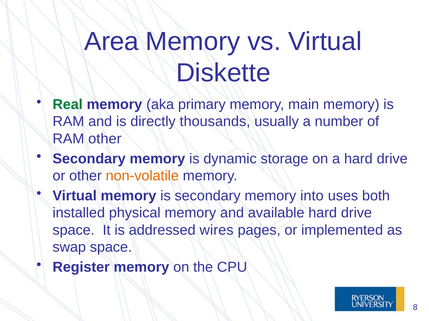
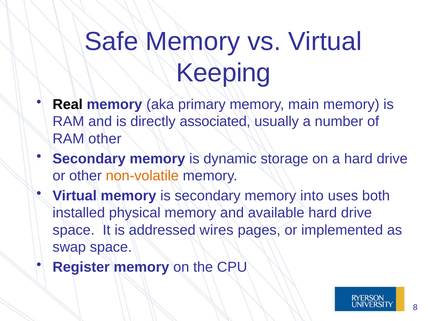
Area: Area -> Safe
Diskette: Diskette -> Keeping
Real colour: green -> black
thousands: thousands -> associated
